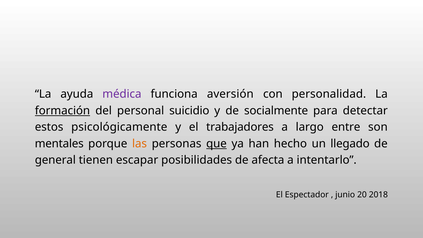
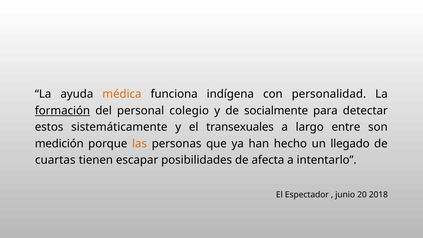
médica colour: purple -> orange
aversión: aversión -> indígena
suicidio: suicidio -> colegio
psicológicamente: psicológicamente -> sistemáticamente
trabajadores: trabajadores -> transexuales
mentales: mentales -> medición
que underline: present -> none
general: general -> cuartas
